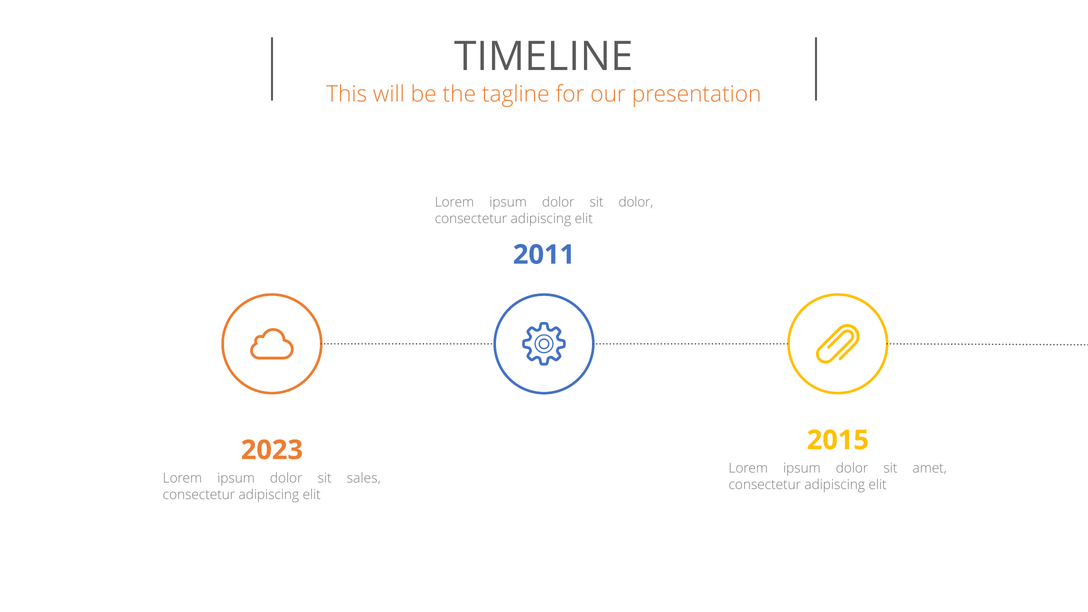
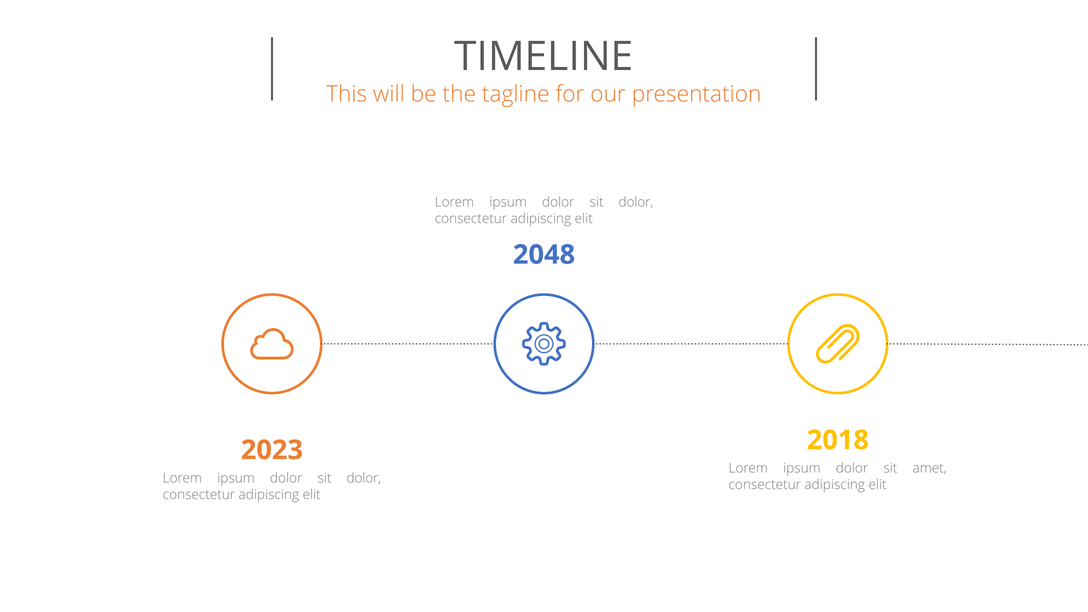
2011: 2011 -> 2048
2015: 2015 -> 2018
sales at (364, 478): sales -> dolor
